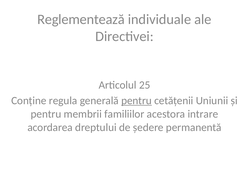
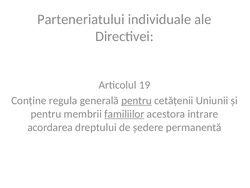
Reglementează: Reglementează -> Parteneriatului
25: 25 -> 19
familiilor underline: none -> present
